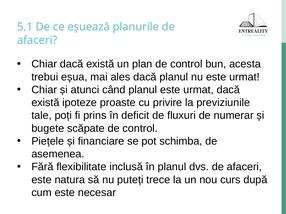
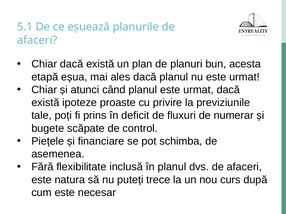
plan de control: control -> planuri
trebui: trebui -> etapă
